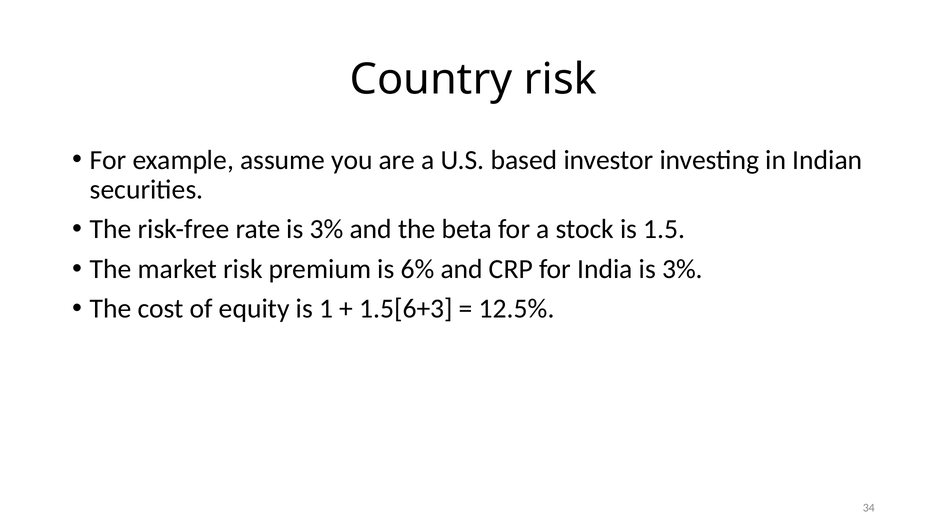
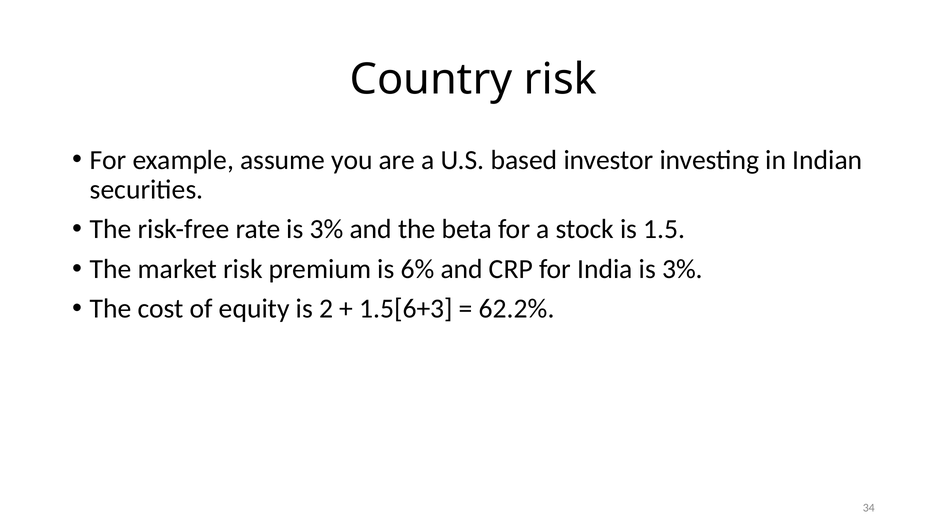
1: 1 -> 2
12.5%: 12.5% -> 62.2%
